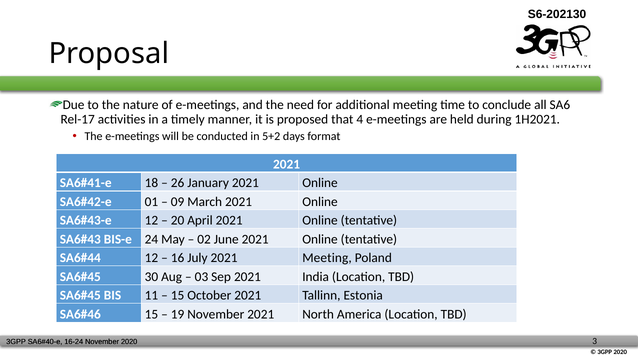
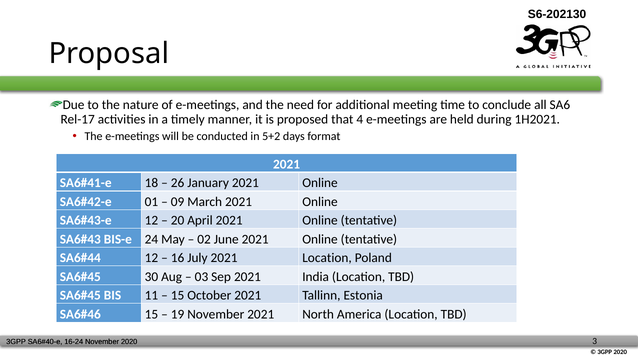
2021 Meeting: Meeting -> Location
